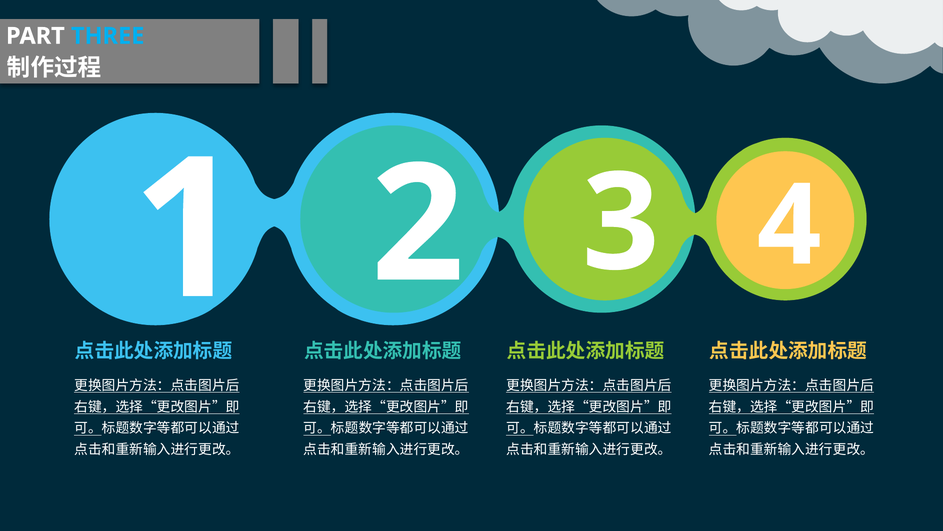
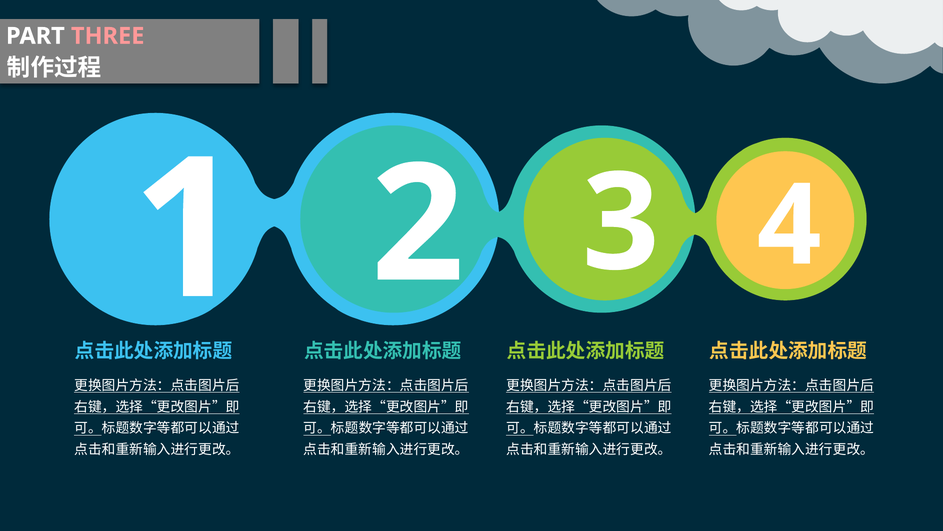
THREE colour: light blue -> pink
